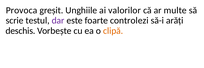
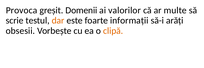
Unghiile: Unghiile -> Domenii
dar colour: purple -> orange
controlezi: controlezi -> informații
deschis: deschis -> obsesii
